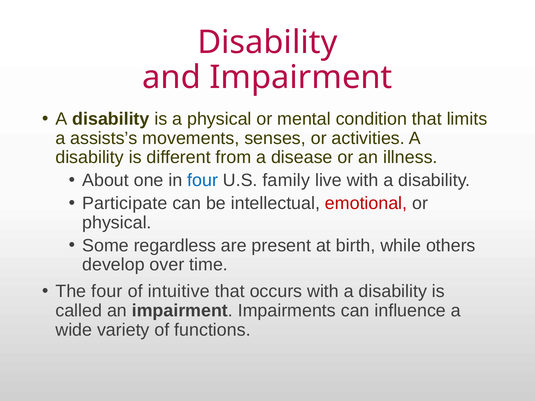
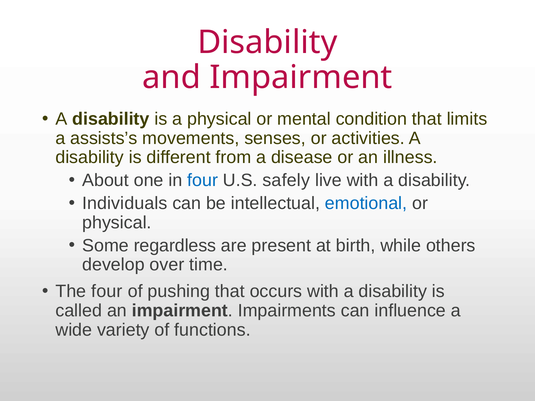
family: family -> safely
Participate: Participate -> Individuals
emotional colour: red -> blue
intuitive: intuitive -> pushing
